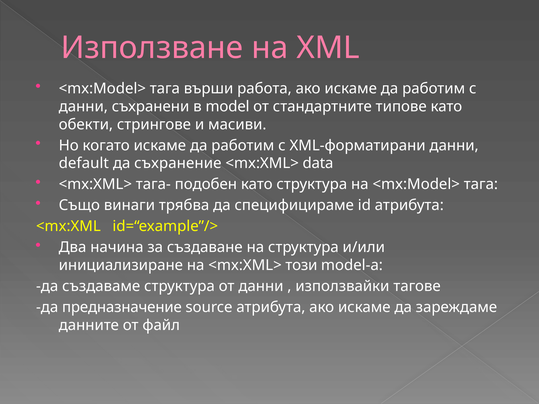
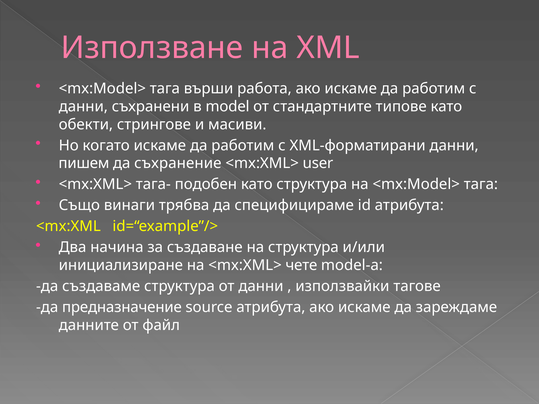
default: default -> пишем
datа: datа -> user
този: този -> чете
